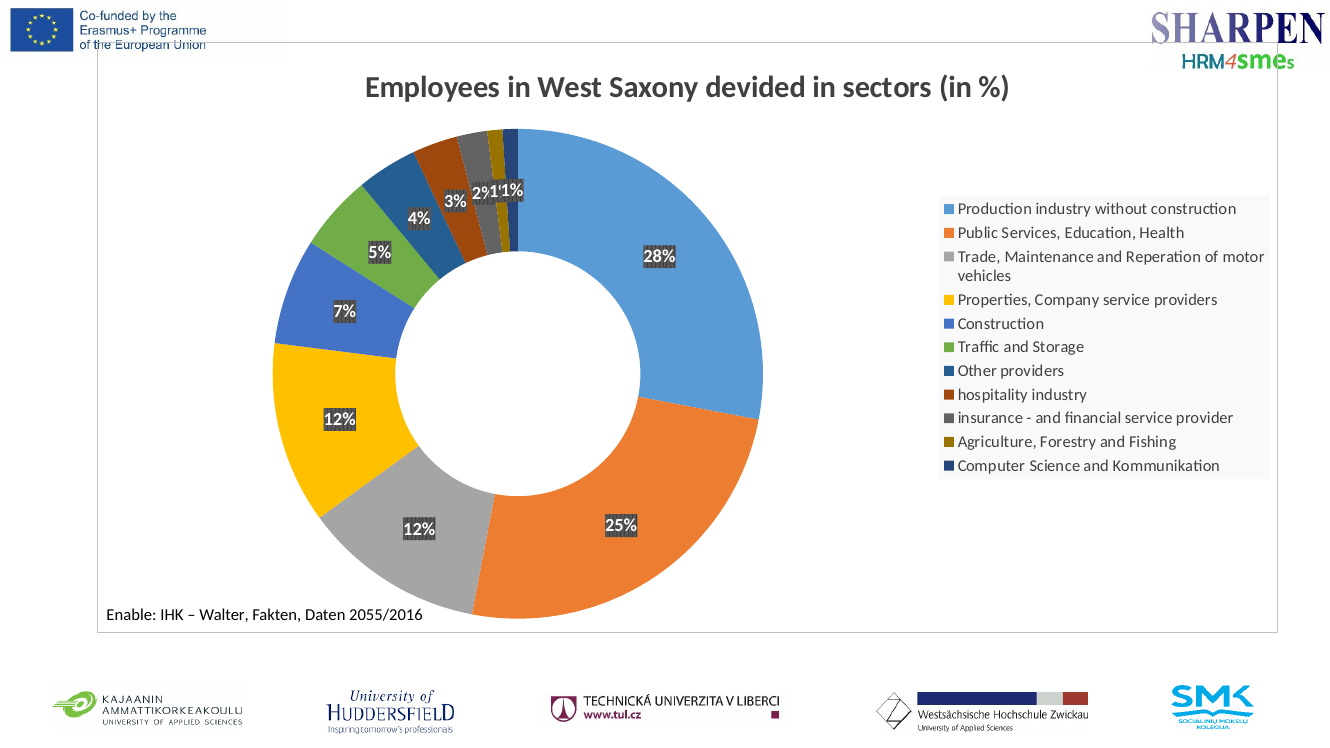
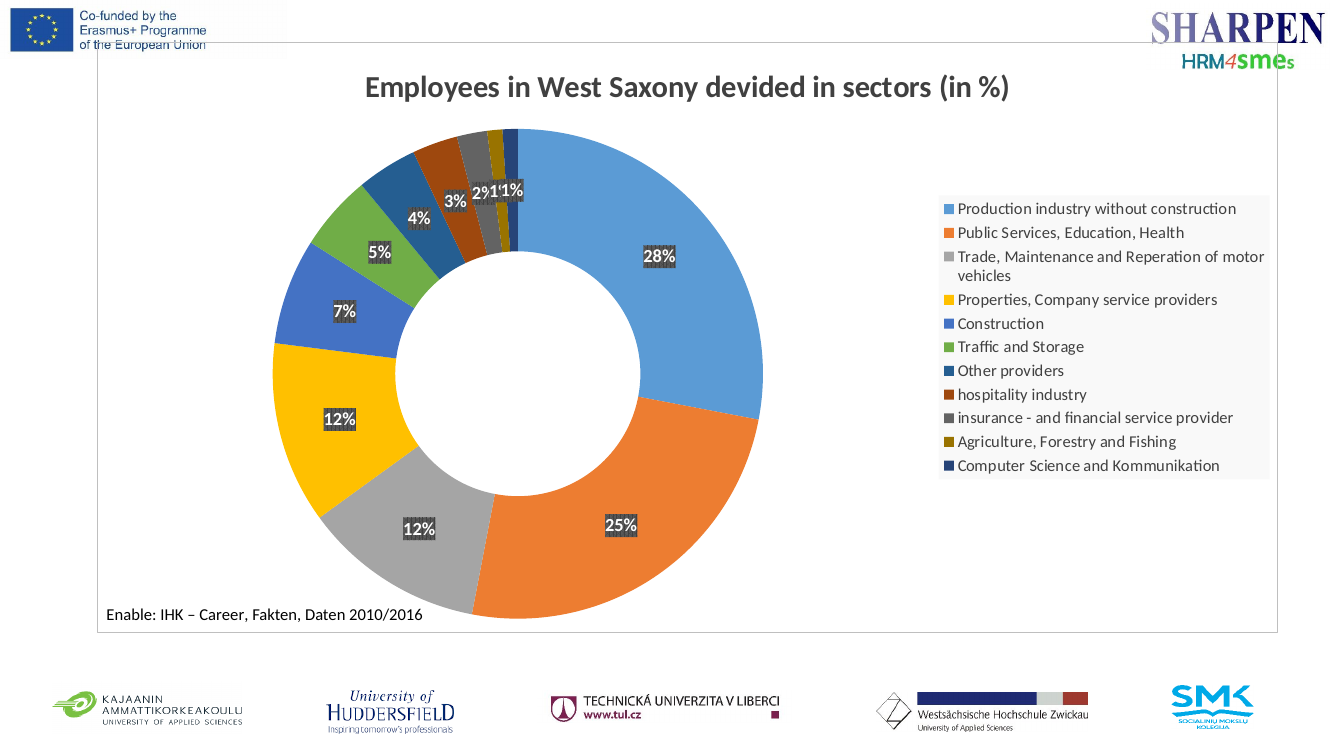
Walter: Walter -> Career
2055/2016: 2055/2016 -> 2010/2016
